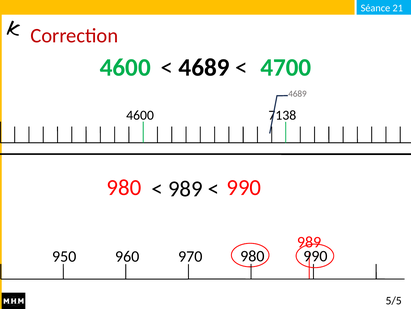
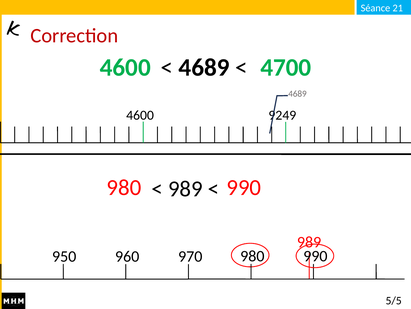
7138: 7138 -> 9249
